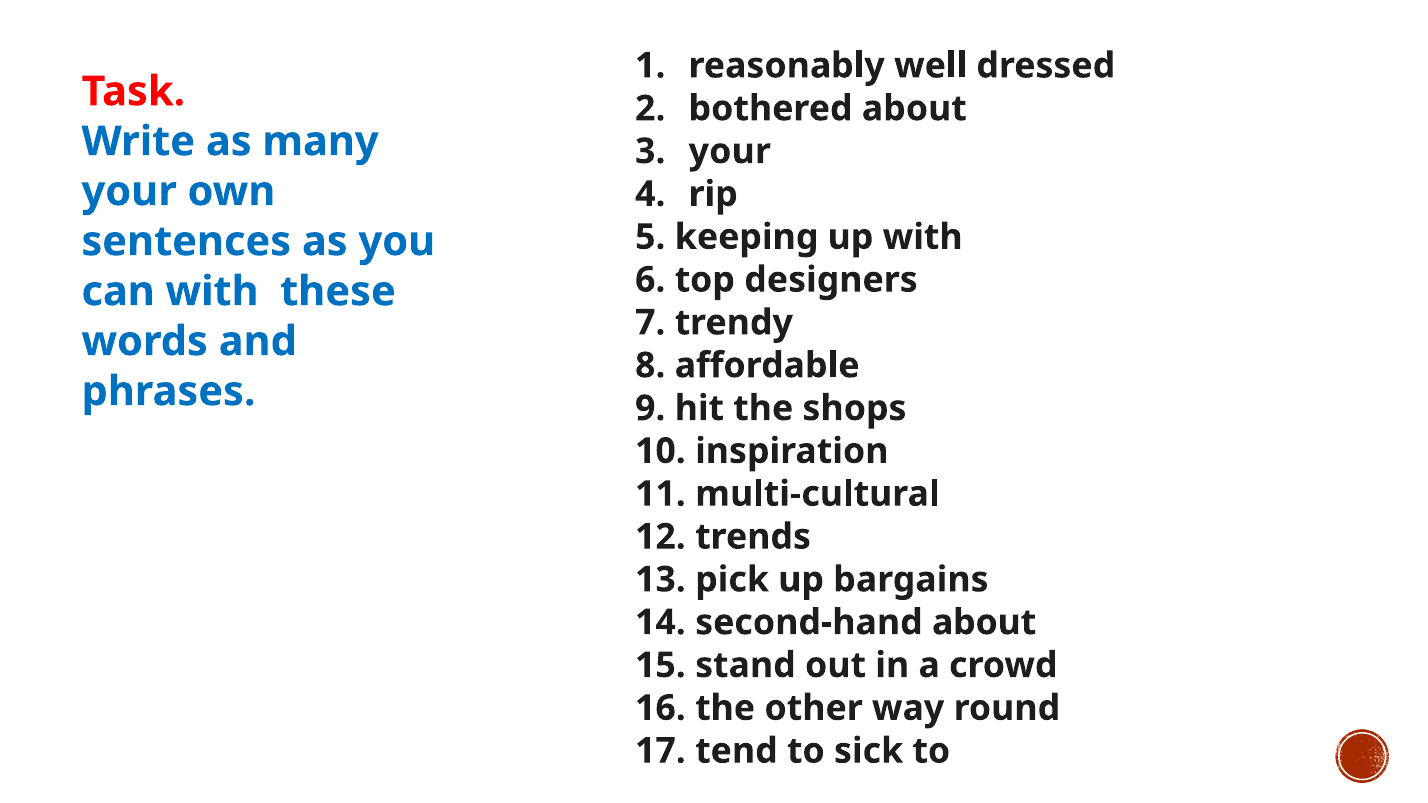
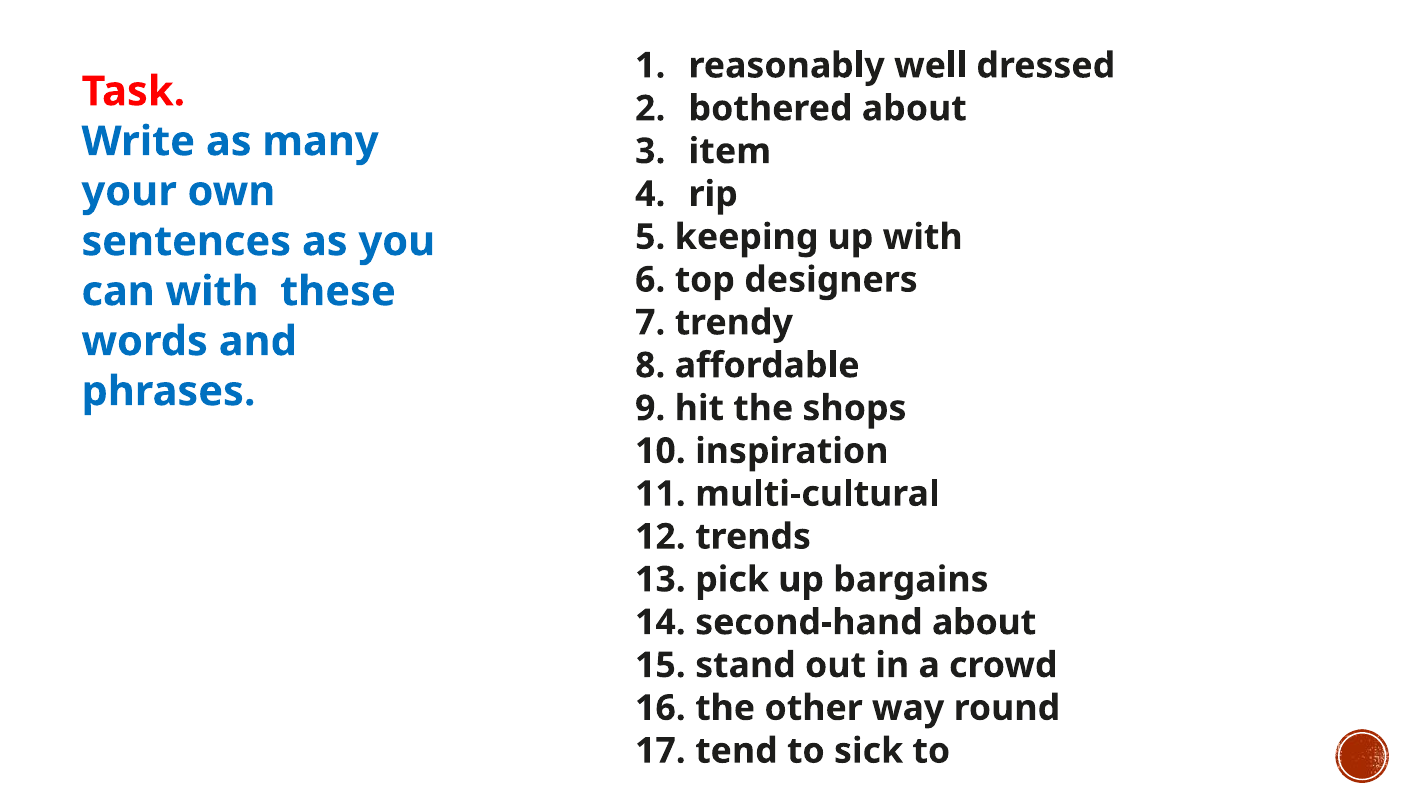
your at (730, 151): your -> item
